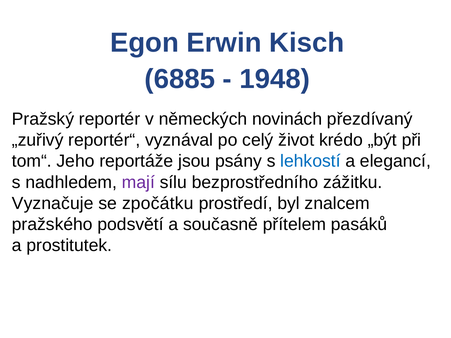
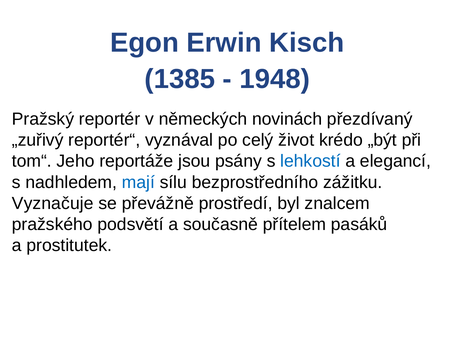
6885: 6885 -> 1385
mají colour: purple -> blue
zpočátku: zpočátku -> převážně
